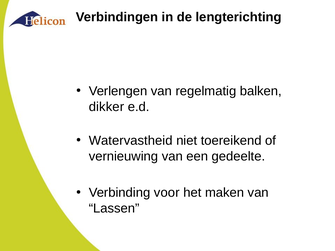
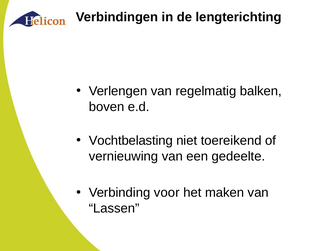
dikker: dikker -> boven
Watervastheid: Watervastheid -> Vochtbelasting
